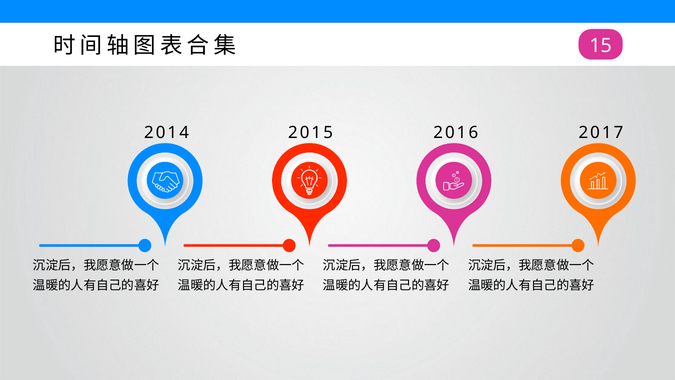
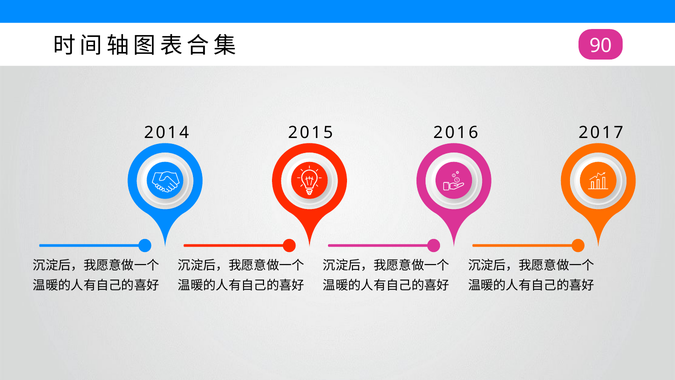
15: 15 -> 90
